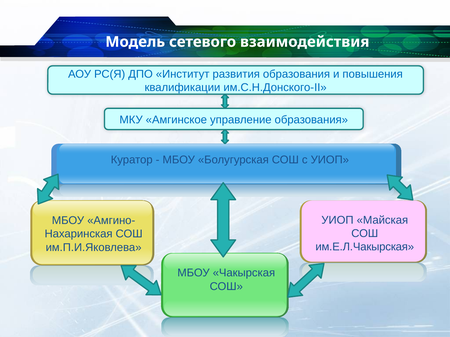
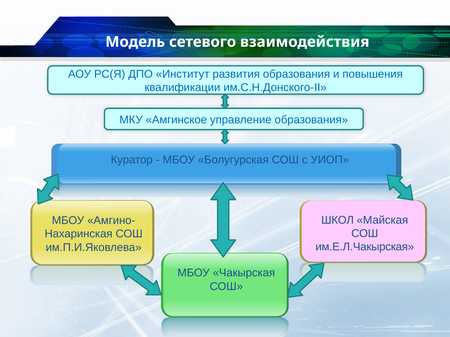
УИОП at (337, 220): УИОП -> ШКОЛ
